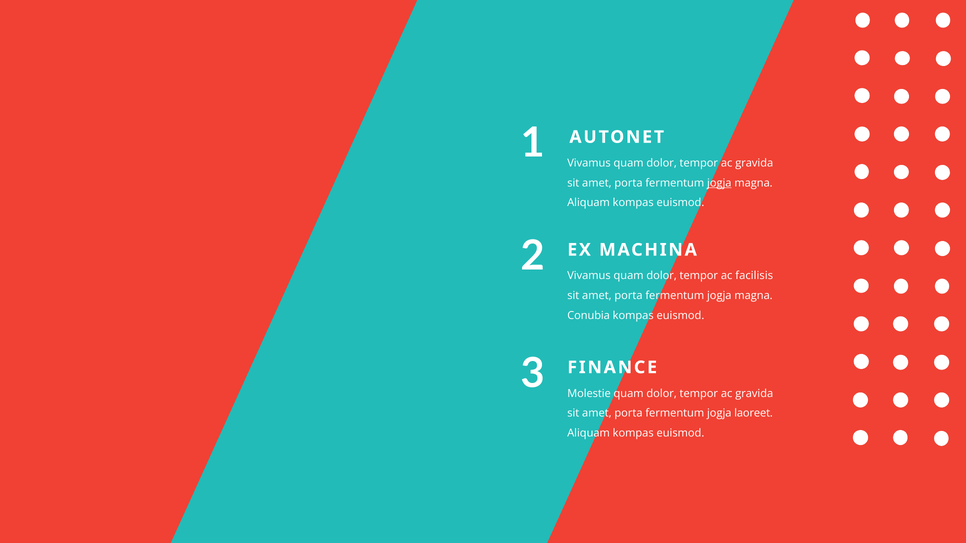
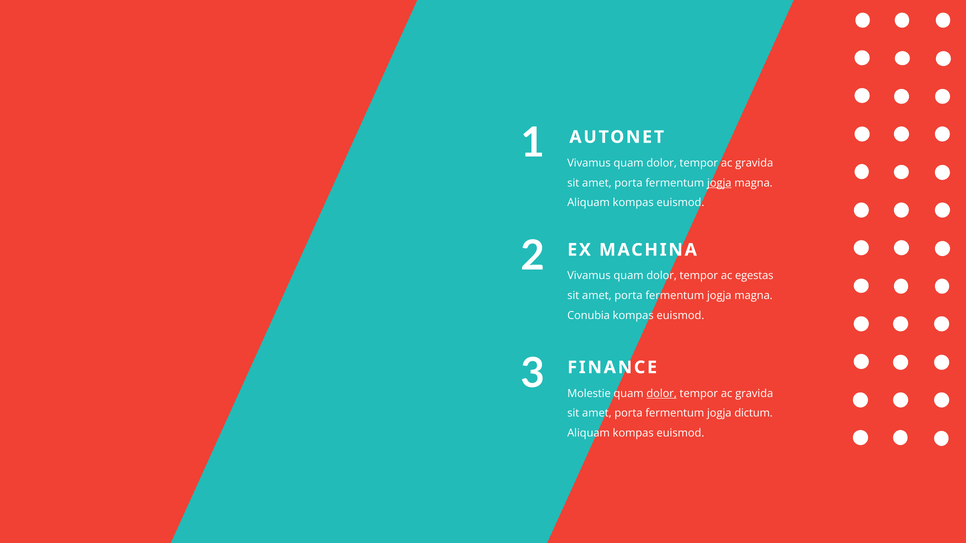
facilisis: facilisis -> egestas
dolor at (662, 394) underline: none -> present
laoreet: laoreet -> dictum
